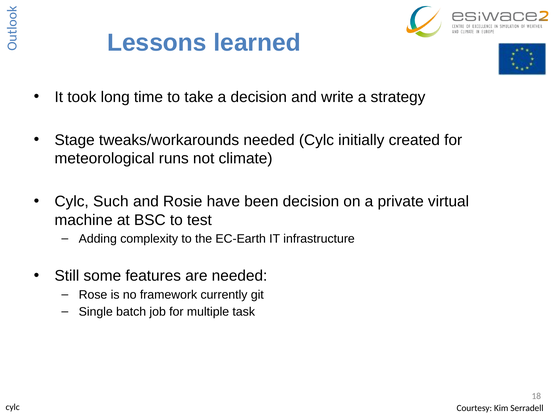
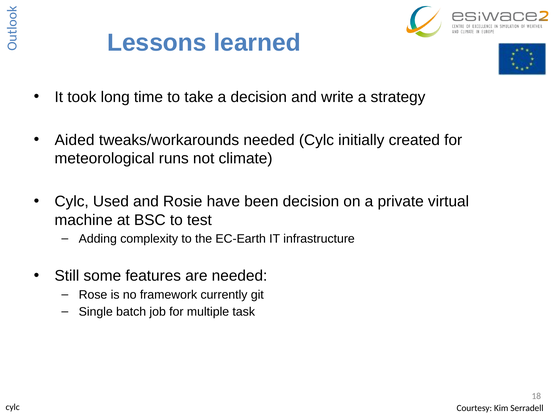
Stage: Stage -> Aided
Such: Such -> Used
